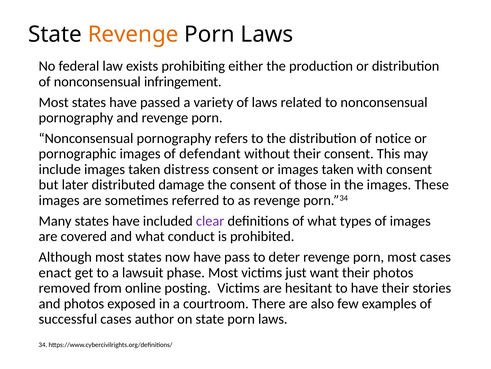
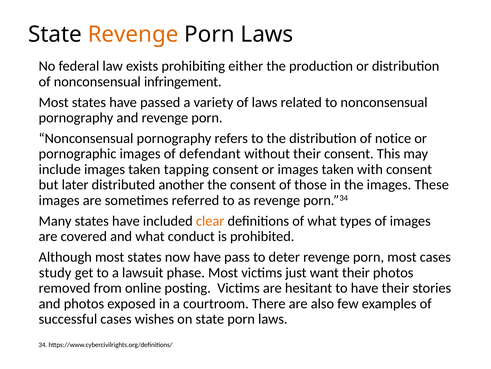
distress: distress -> tapping
damage: damage -> another
clear colour: purple -> orange
enact: enact -> study
author: author -> wishes
